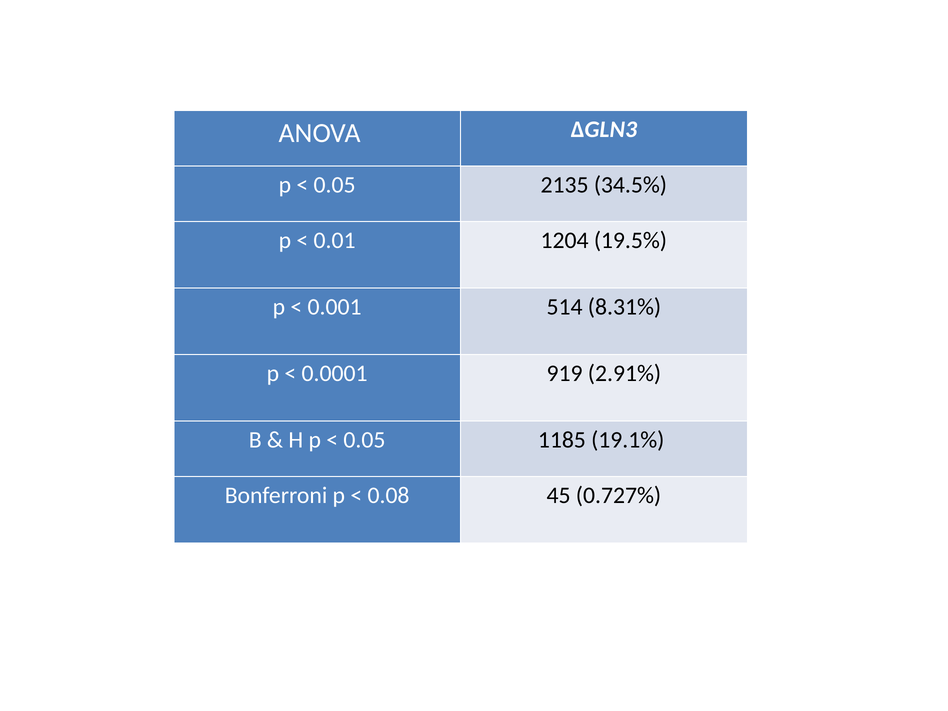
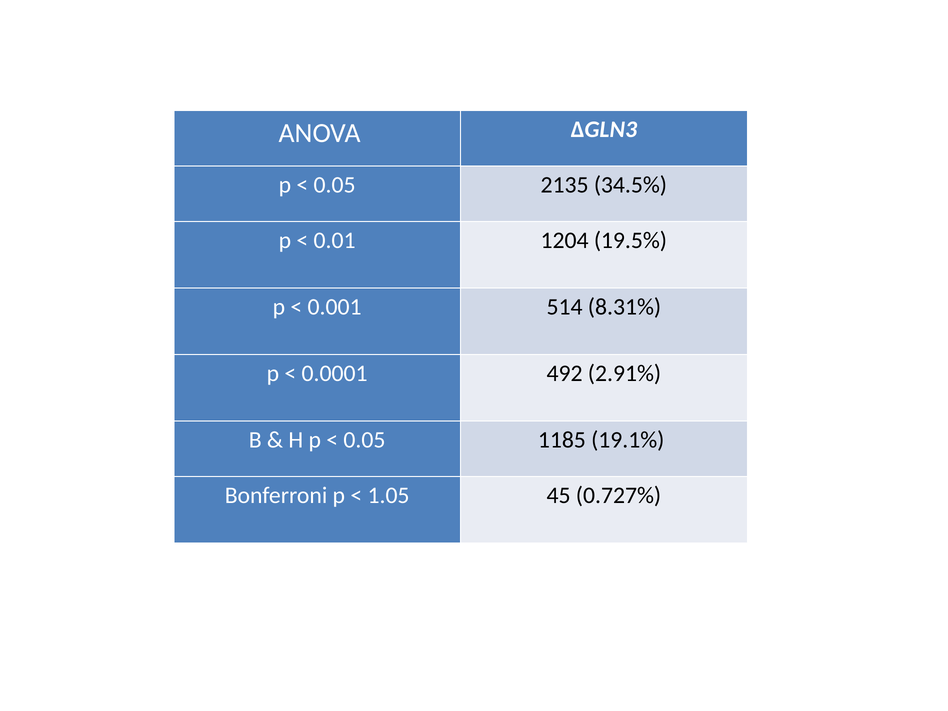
919: 919 -> 492
0.08: 0.08 -> 1.05
